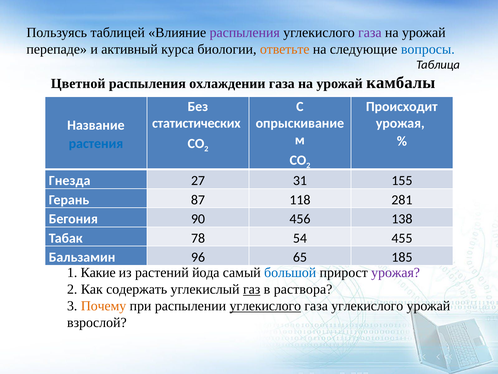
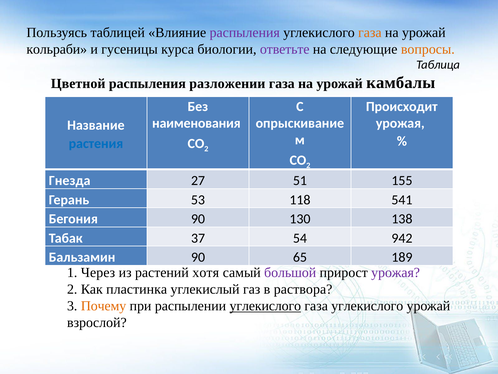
газа at (370, 33) colour: purple -> orange
перепаде: перепаде -> кольраби
активный: активный -> гусеницы
ответьте colour: orange -> purple
вопросы colour: blue -> orange
охлаждении: охлаждении -> разложении
статистических: статистических -> наименования
31: 31 -> 51
87: 87 -> 53
281: 281 -> 541
456: 456 -> 130
78: 78 -> 37
455: 455 -> 942
Бальзамин 96: 96 -> 90
185: 185 -> 189
Какие: Какие -> Через
йода: йода -> хотя
большой colour: blue -> purple
содержать: содержать -> пластинка
газ underline: present -> none
